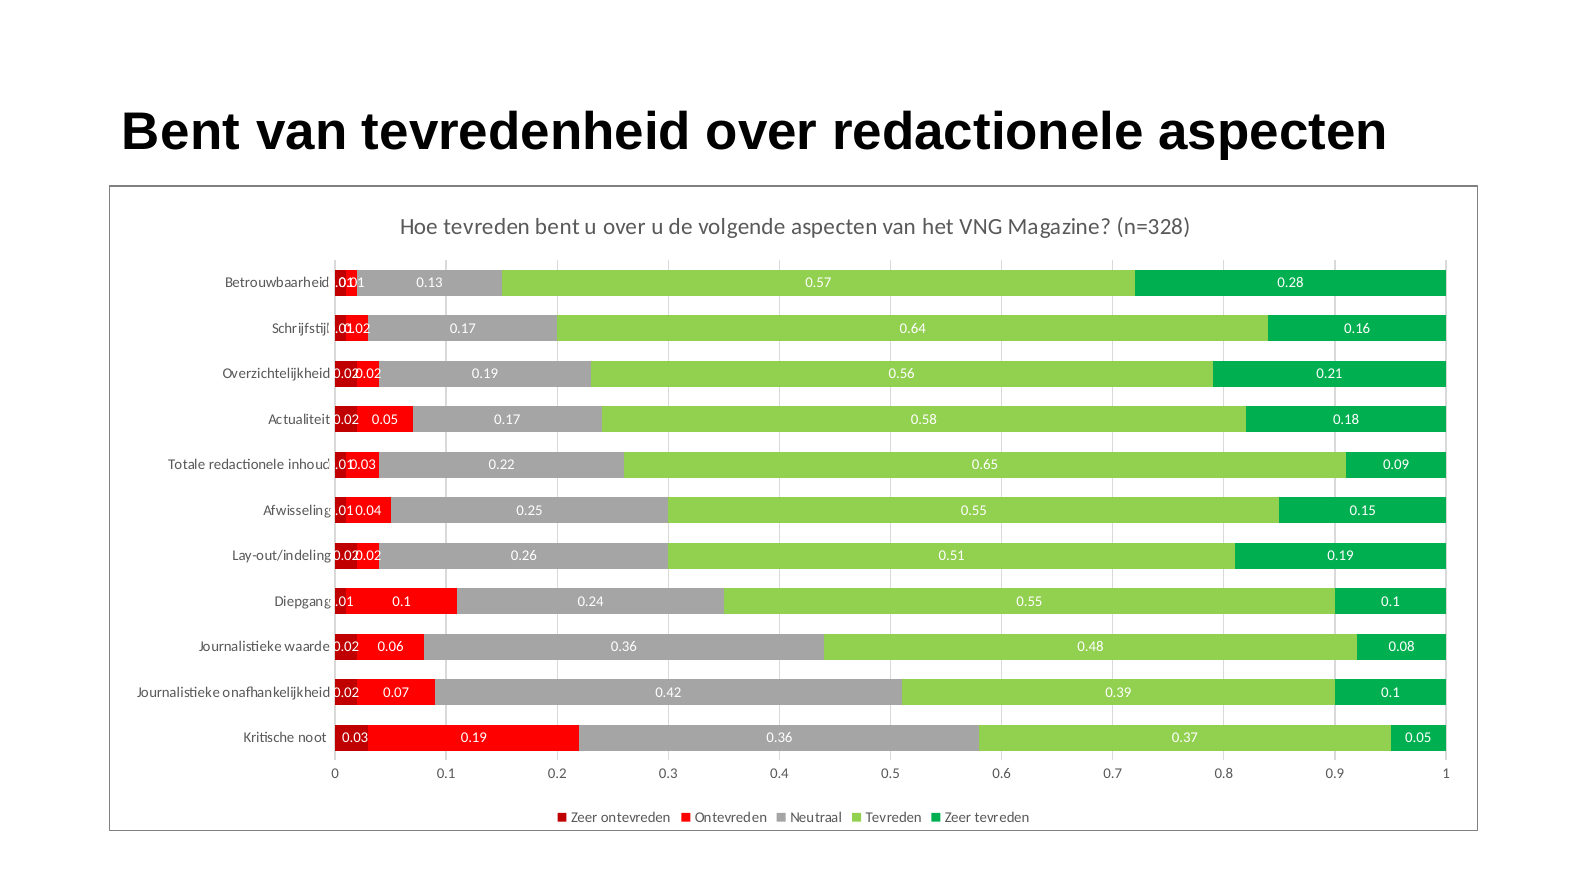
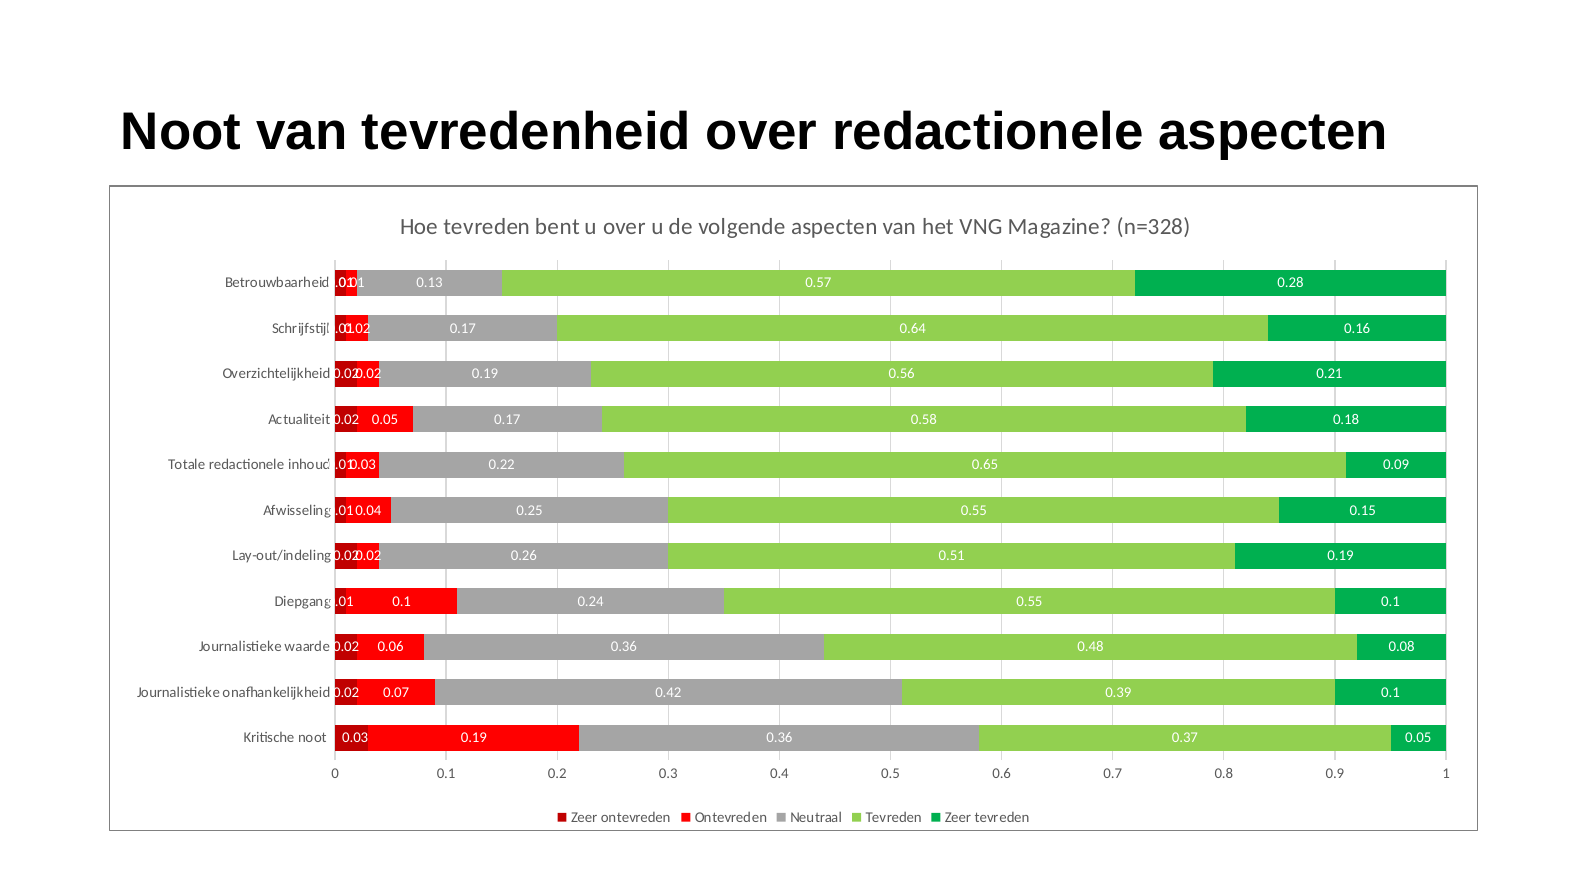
Bent at (181, 132): Bent -> Noot
